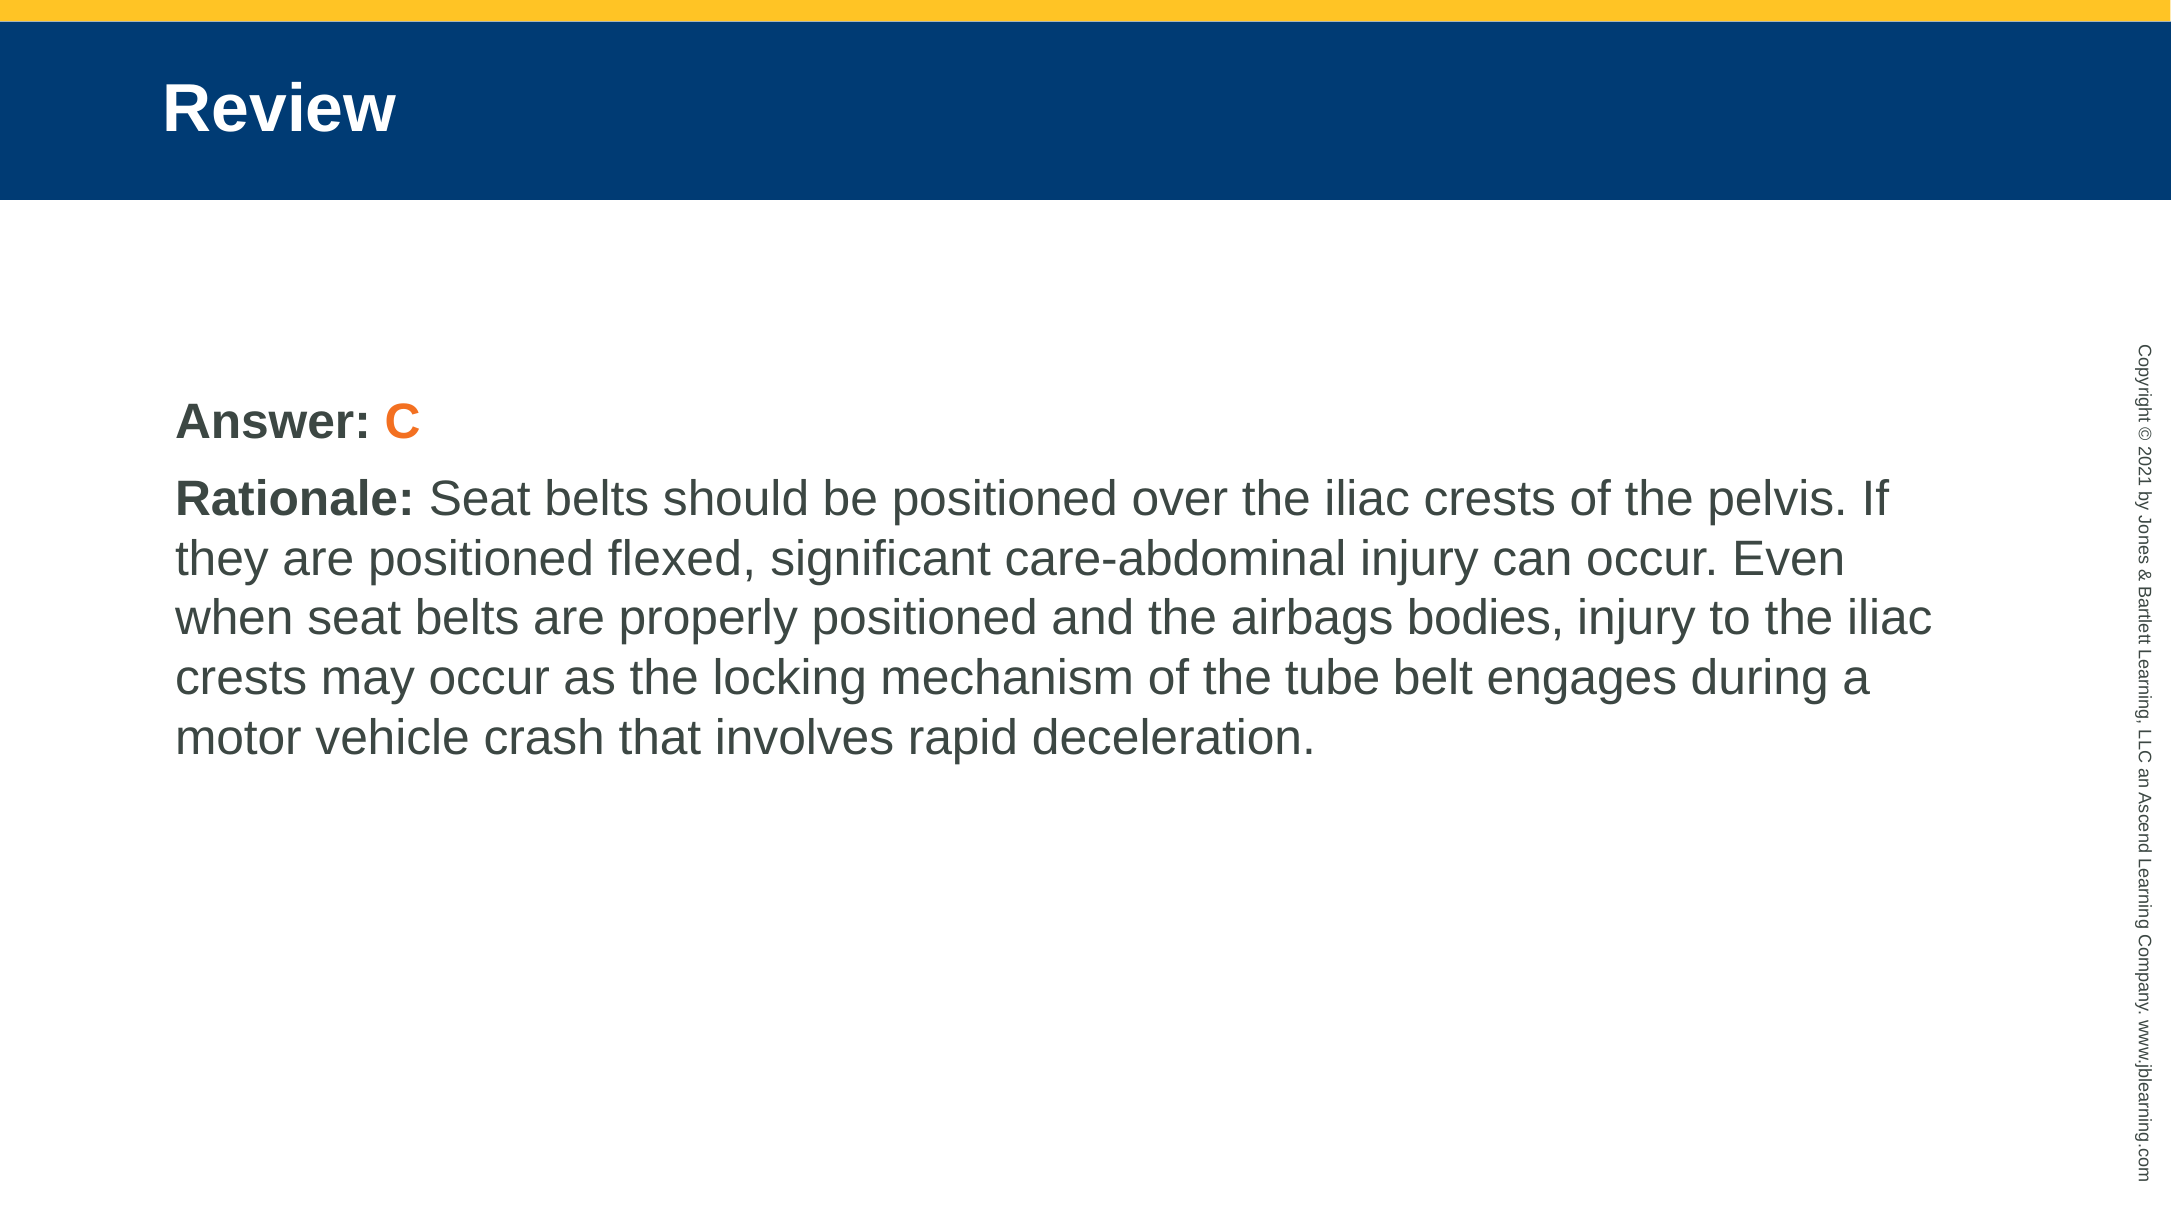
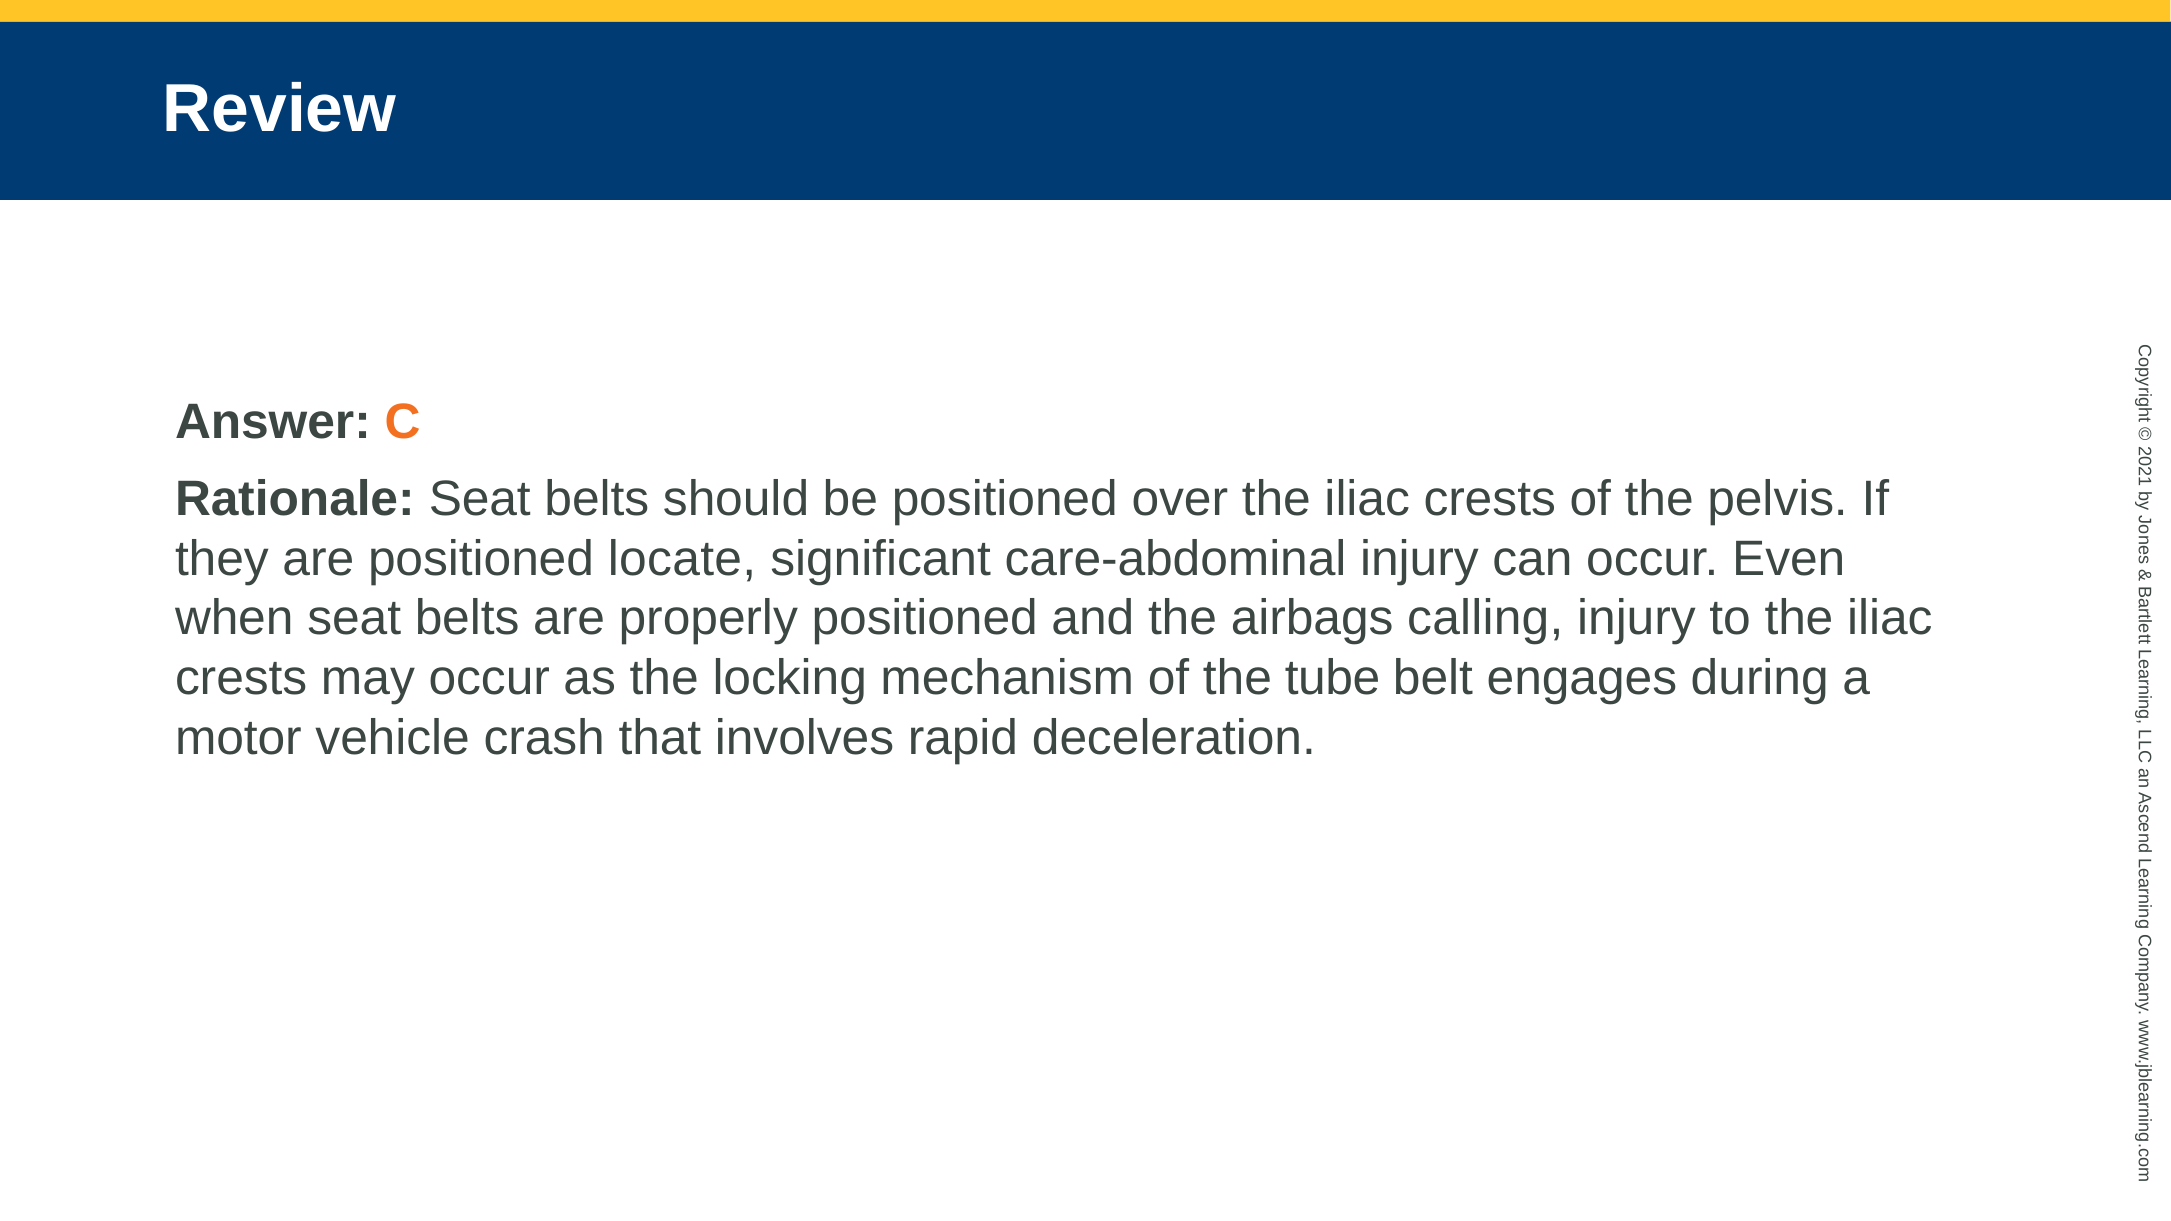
flexed: flexed -> locate
bodies: bodies -> calling
